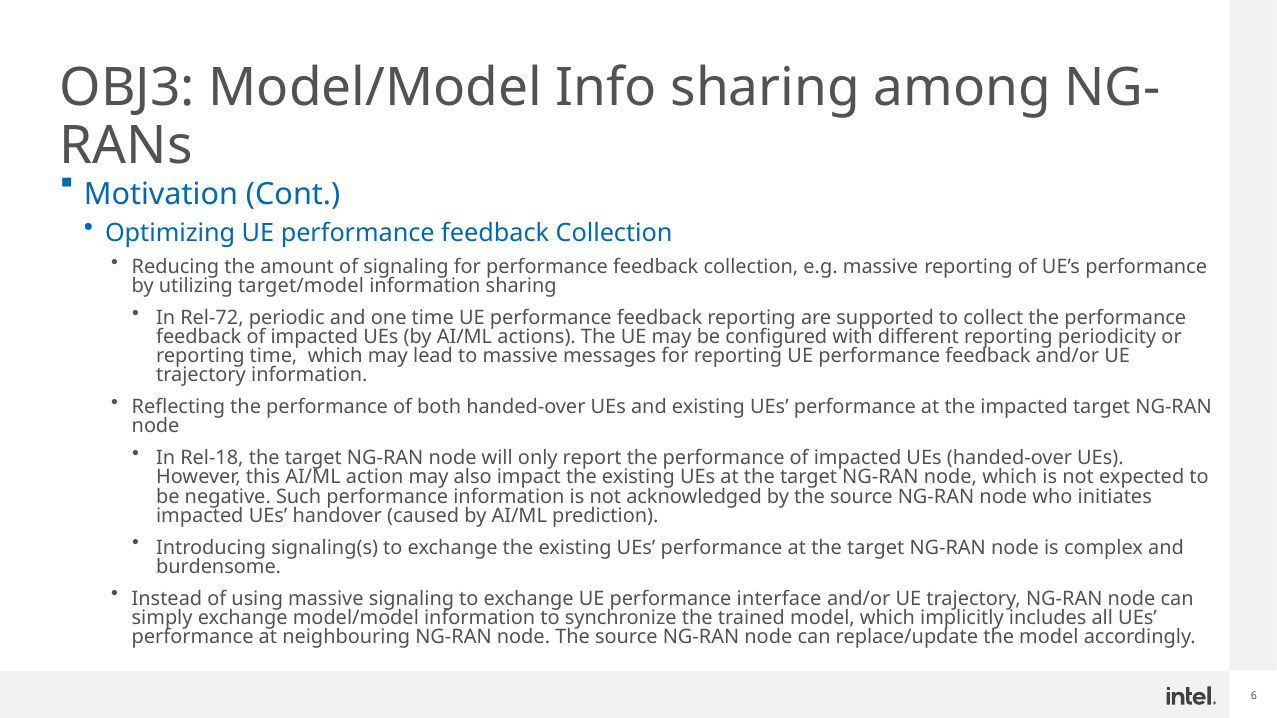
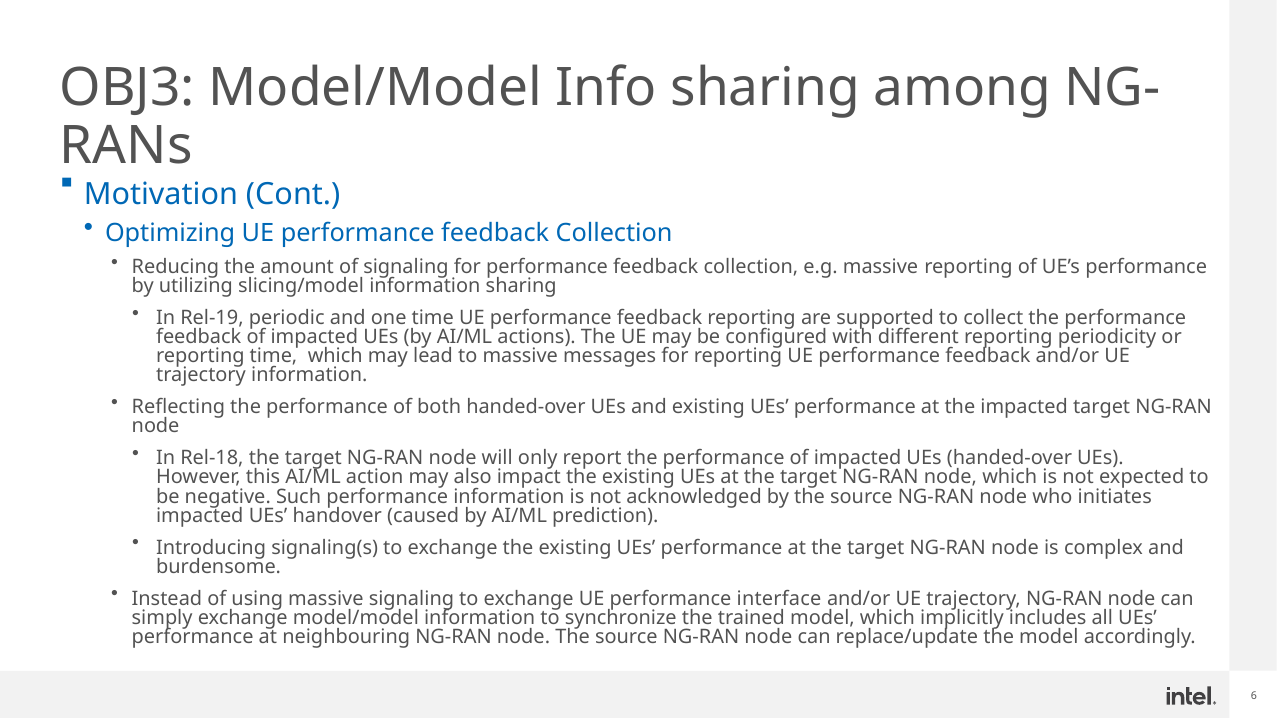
target/model: target/model -> slicing/model
Rel-72: Rel-72 -> Rel-19
